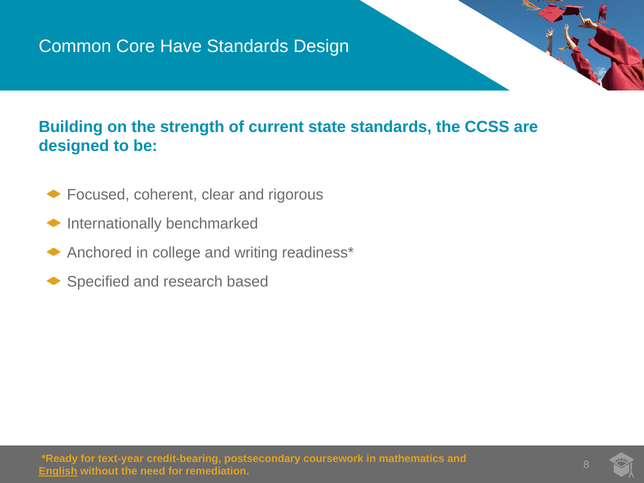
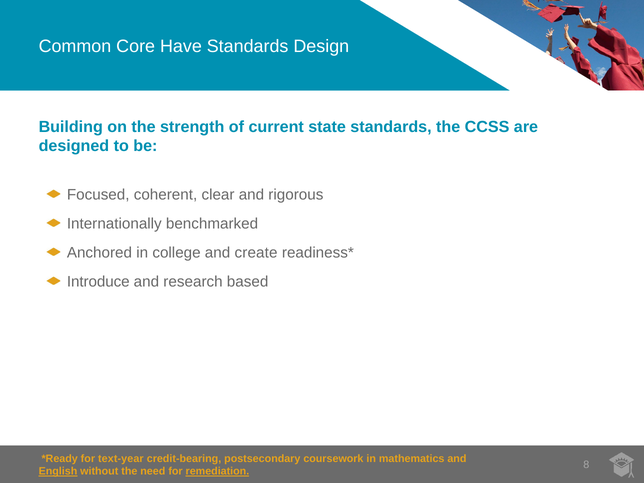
writing: writing -> create
Specified: Specified -> Introduce
remediation underline: none -> present
